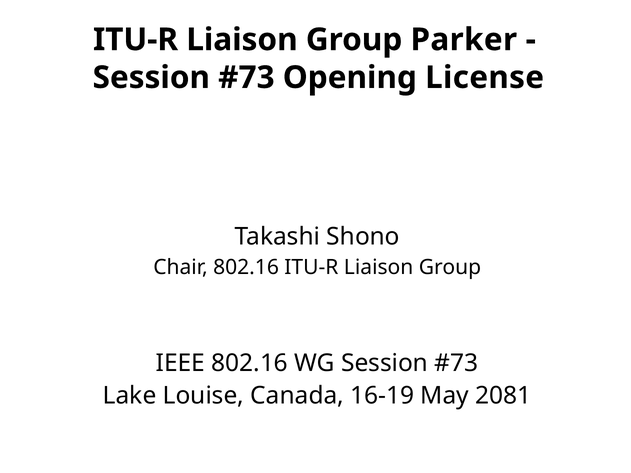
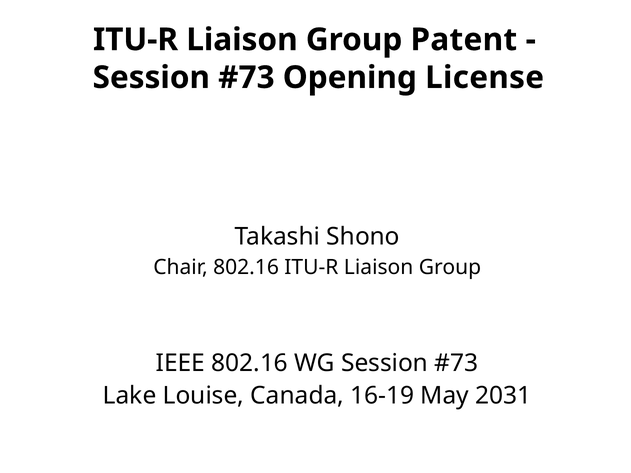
Parker: Parker -> Patent
2081: 2081 -> 2031
